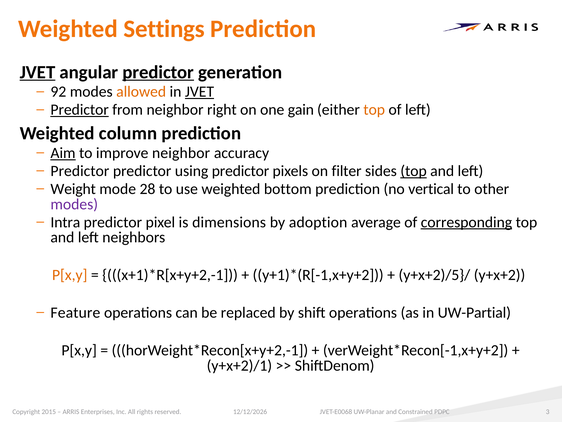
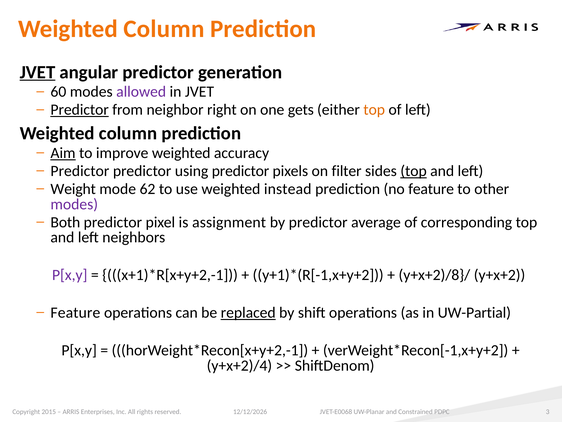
Settings at (164, 29): Settings -> Column
predictor at (158, 72) underline: present -> none
92: 92 -> 60
allowed colour: orange -> purple
JVET at (199, 92) underline: present -> none
gain: gain -> gets
improve neighbor: neighbor -> weighted
28: 28 -> 62
bottom: bottom -> instead
no vertical: vertical -> feature
Intra: Intra -> Both
dimensions: dimensions -> assignment
by adoption: adoption -> predictor
corresponding underline: present -> none
P[x,y at (70, 275) colour: orange -> purple
y+x+2)/5}/: y+x+2)/5}/ -> y+x+2)/8}/
replaced underline: none -> present
y+x+2)/1: y+x+2)/1 -> y+x+2)/4
